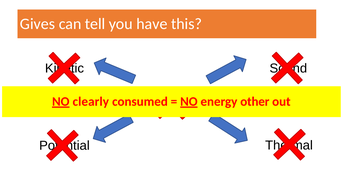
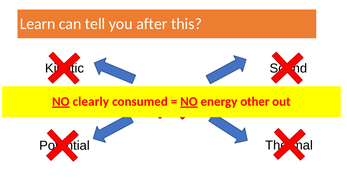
Gives: Gives -> Learn
have: have -> after
